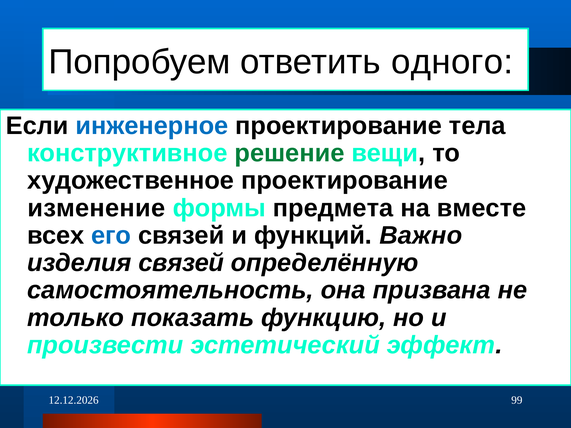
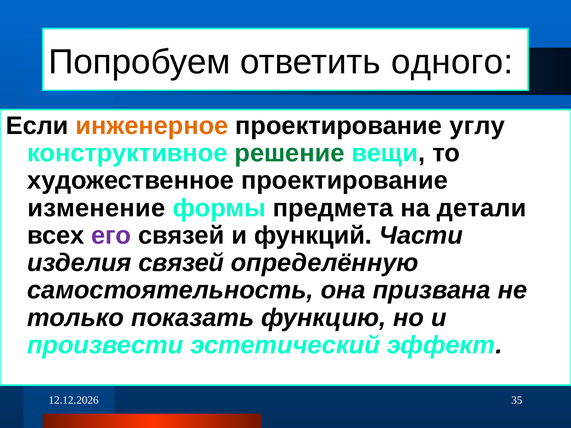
инженерное colour: blue -> orange
тела: тела -> углу
вместе: вместе -> детали
его colour: blue -> purple
Важно: Важно -> Части
99: 99 -> 35
